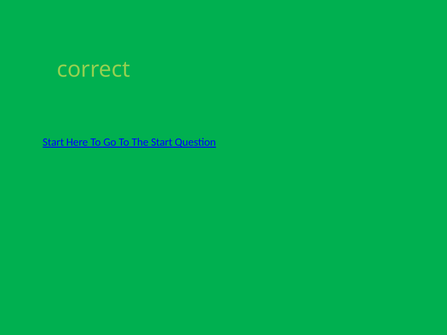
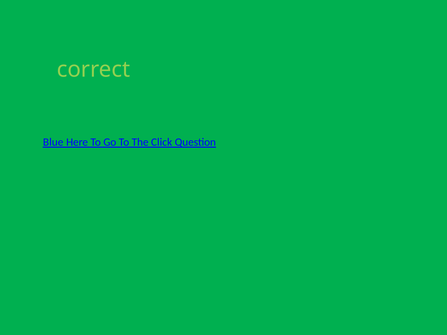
Start at (53, 142): Start -> Blue
The Start: Start -> Click
